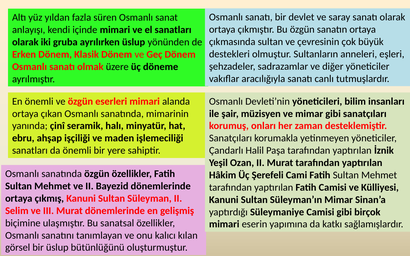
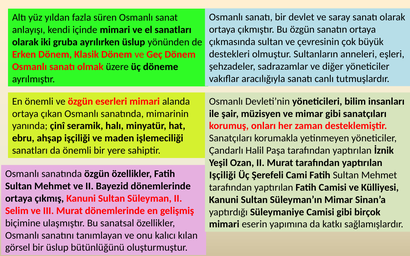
Hâkim at (223, 175): Hâkim -> Işçiliği
